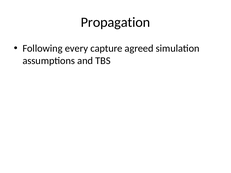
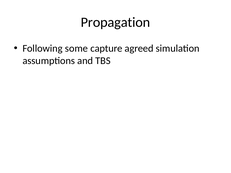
every: every -> some
